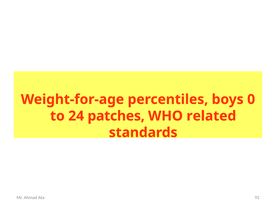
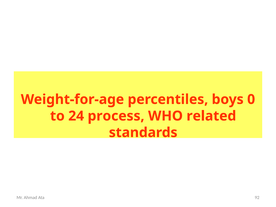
patches: patches -> process
